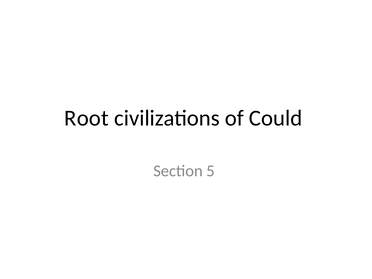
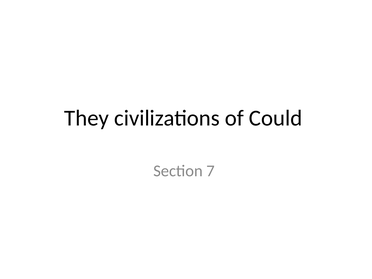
Root: Root -> They
5: 5 -> 7
